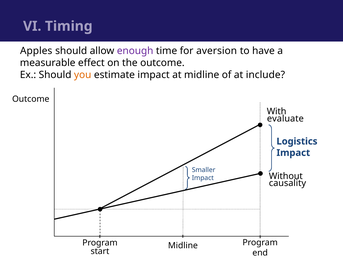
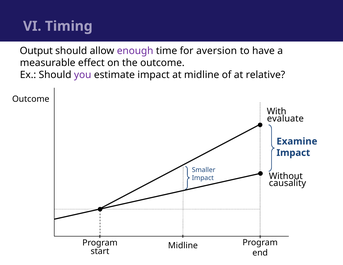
Apples: Apples -> Output
you colour: orange -> purple
include: include -> relative
Logistics: Logistics -> Examine
